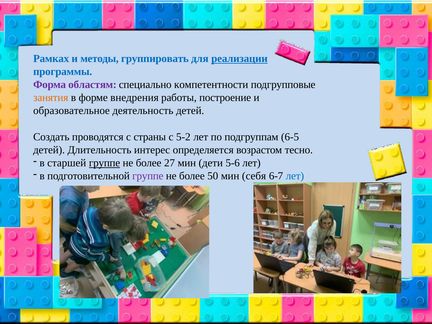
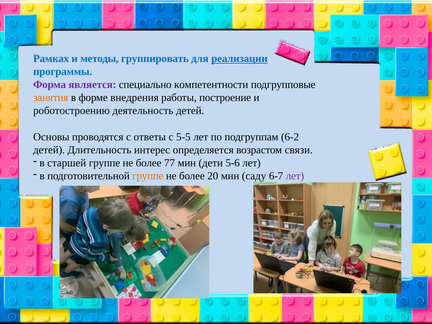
областям: областям -> является
образовательное: образовательное -> роботостроению
Создать: Создать -> Основы
страны: страны -> ответы
5-2: 5-2 -> 5-5
6-5: 6-5 -> 6-2
тесно: тесно -> связи
группе at (105, 163) underline: present -> none
27: 27 -> 77
группе at (148, 176) colour: purple -> orange
50: 50 -> 20
себя: себя -> саду
лет at (295, 176) colour: blue -> purple
